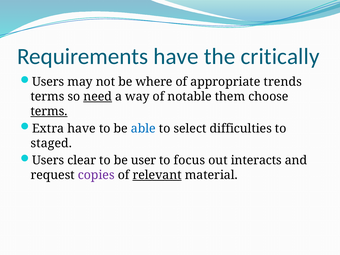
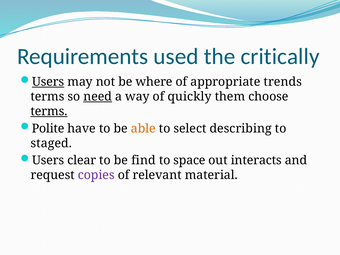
Requirements have: have -> used
Users at (48, 82) underline: none -> present
notable: notable -> quickly
Extra: Extra -> Polite
able colour: blue -> orange
difficulties: difficulties -> describing
user: user -> find
focus: focus -> space
relevant underline: present -> none
